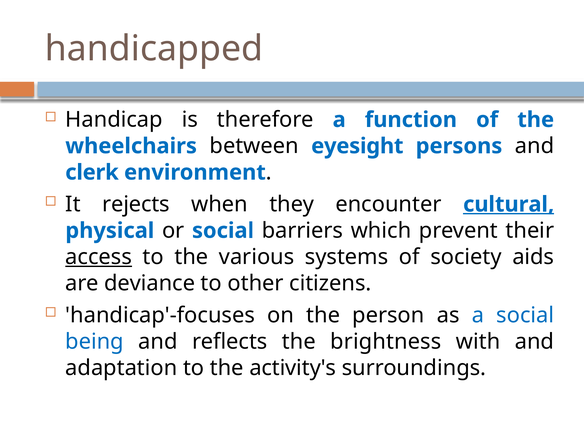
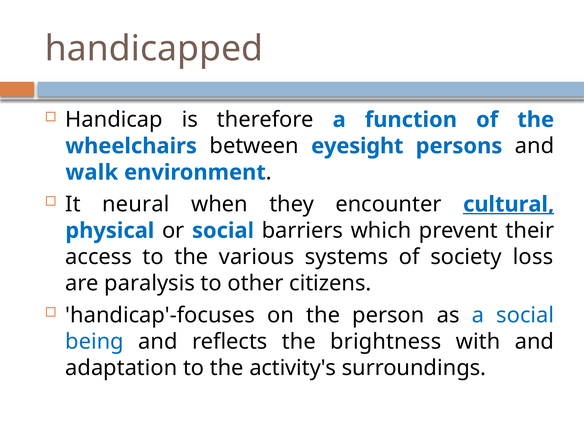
clerk: clerk -> walk
rejects: rejects -> neural
access underline: present -> none
aids: aids -> loss
deviance: deviance -> paralysis
